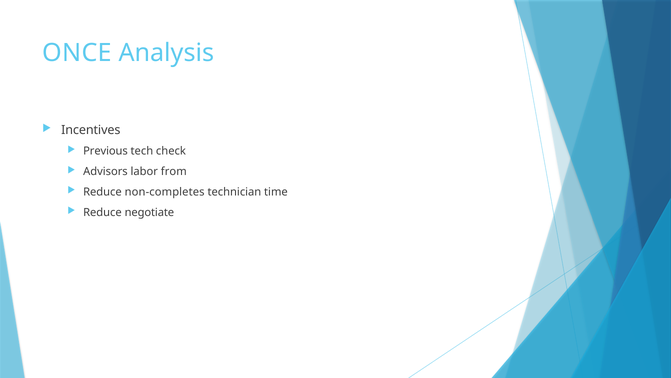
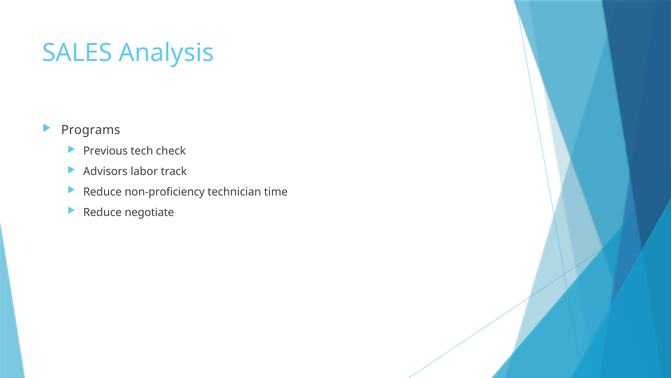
ONCE: ONCE -> SALES
Incentives: Incentives -> Programs
from: from -> track
non-completes: non-completes -> non-proficiency
